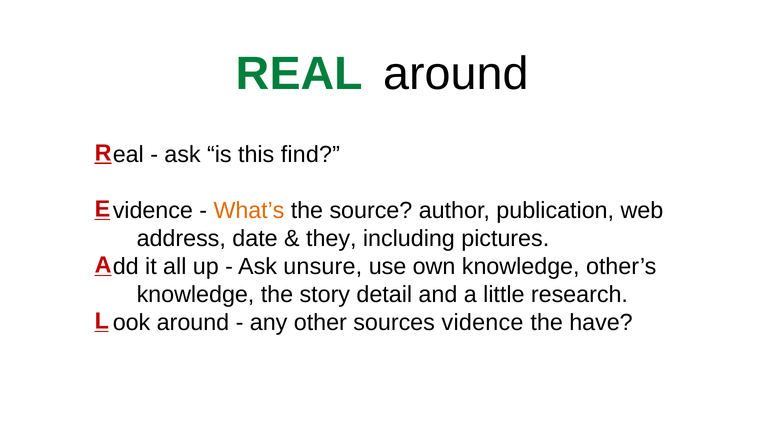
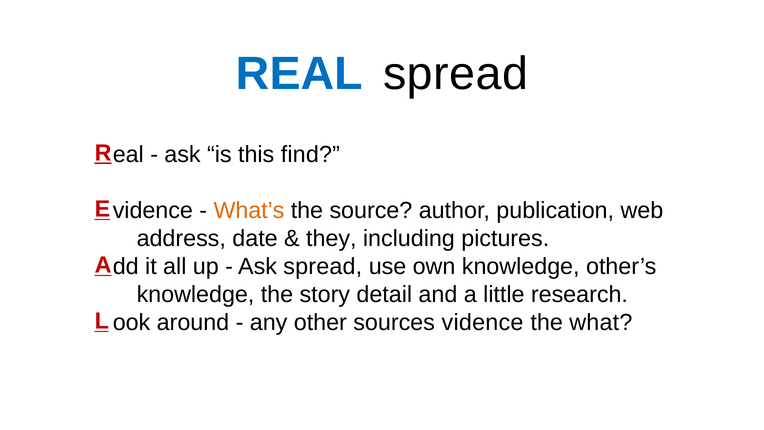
REAL colour: green -> blue
around at (456, 74): around -> spread
Ask unsure: unsure -> spread
have: have -> what
